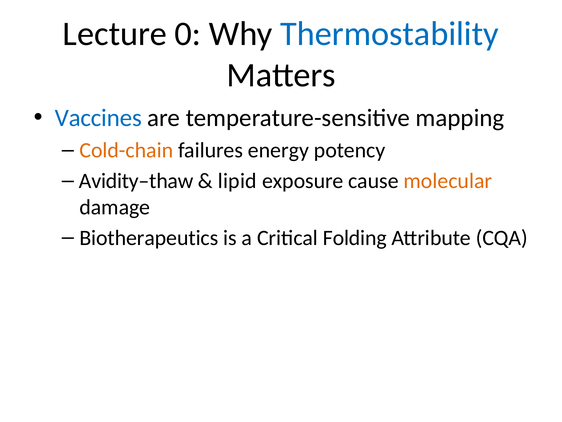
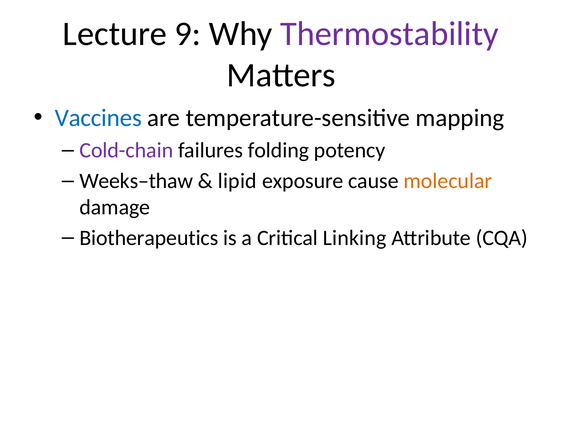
0: 0 -> 9
Thermostability colour: blue -> purple
Cold-chain colour: orange -> purple
energy: energy -> folding
Avidity–thaw: Avidity–thaw -> Weeks–thaw
Folding: Folding -> Linking
